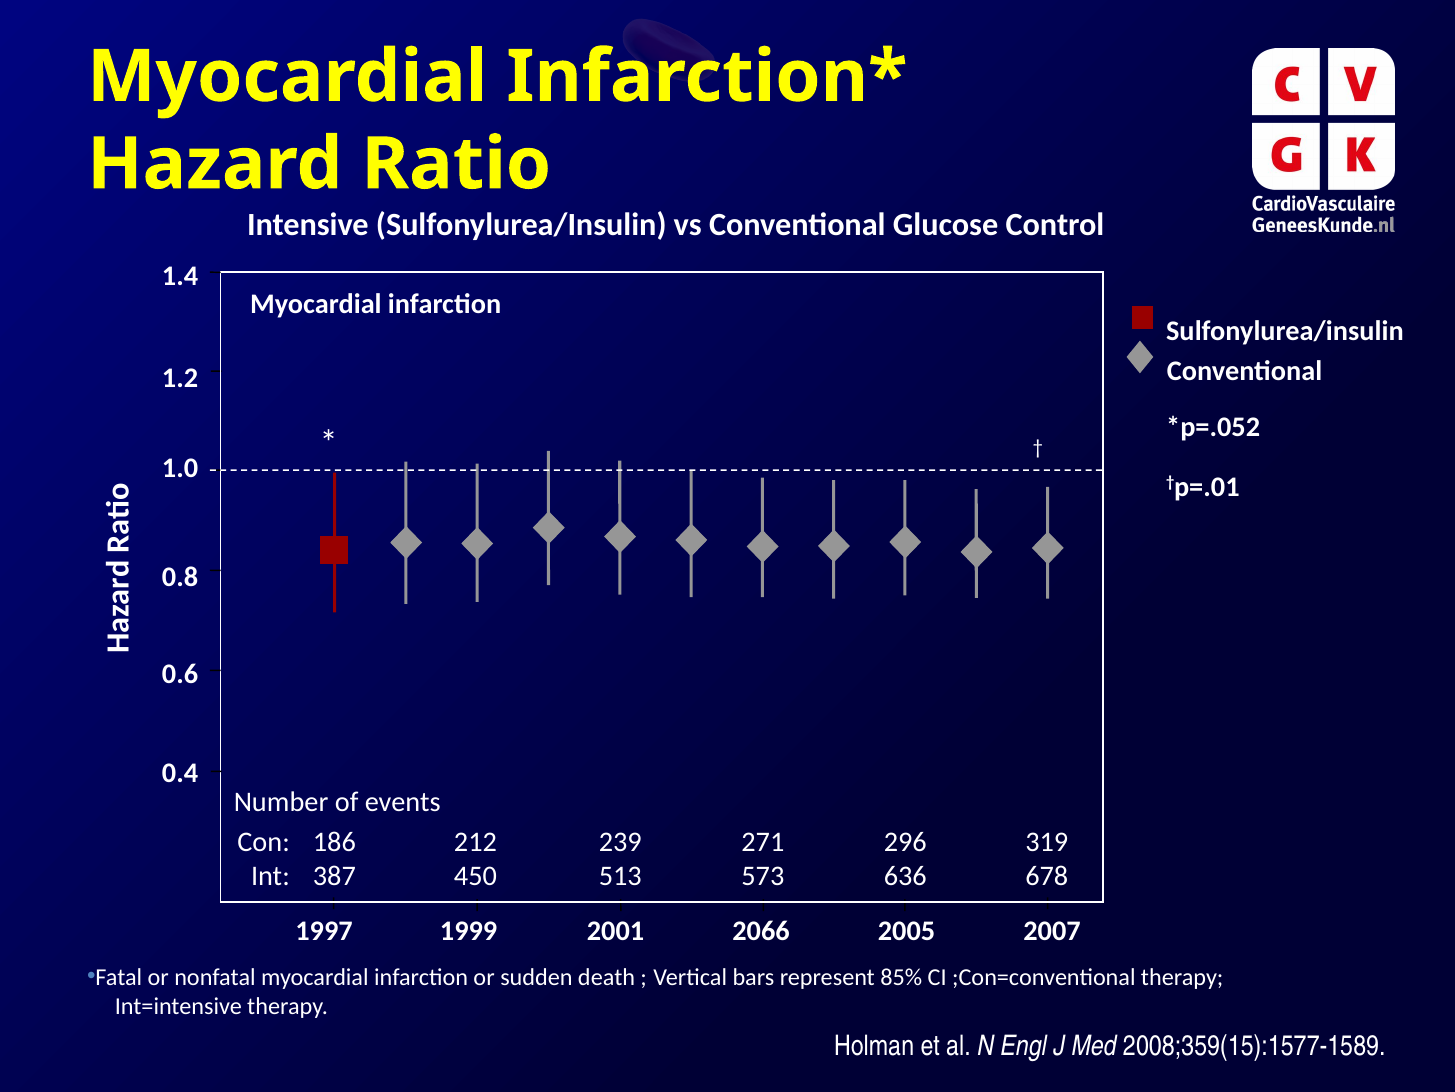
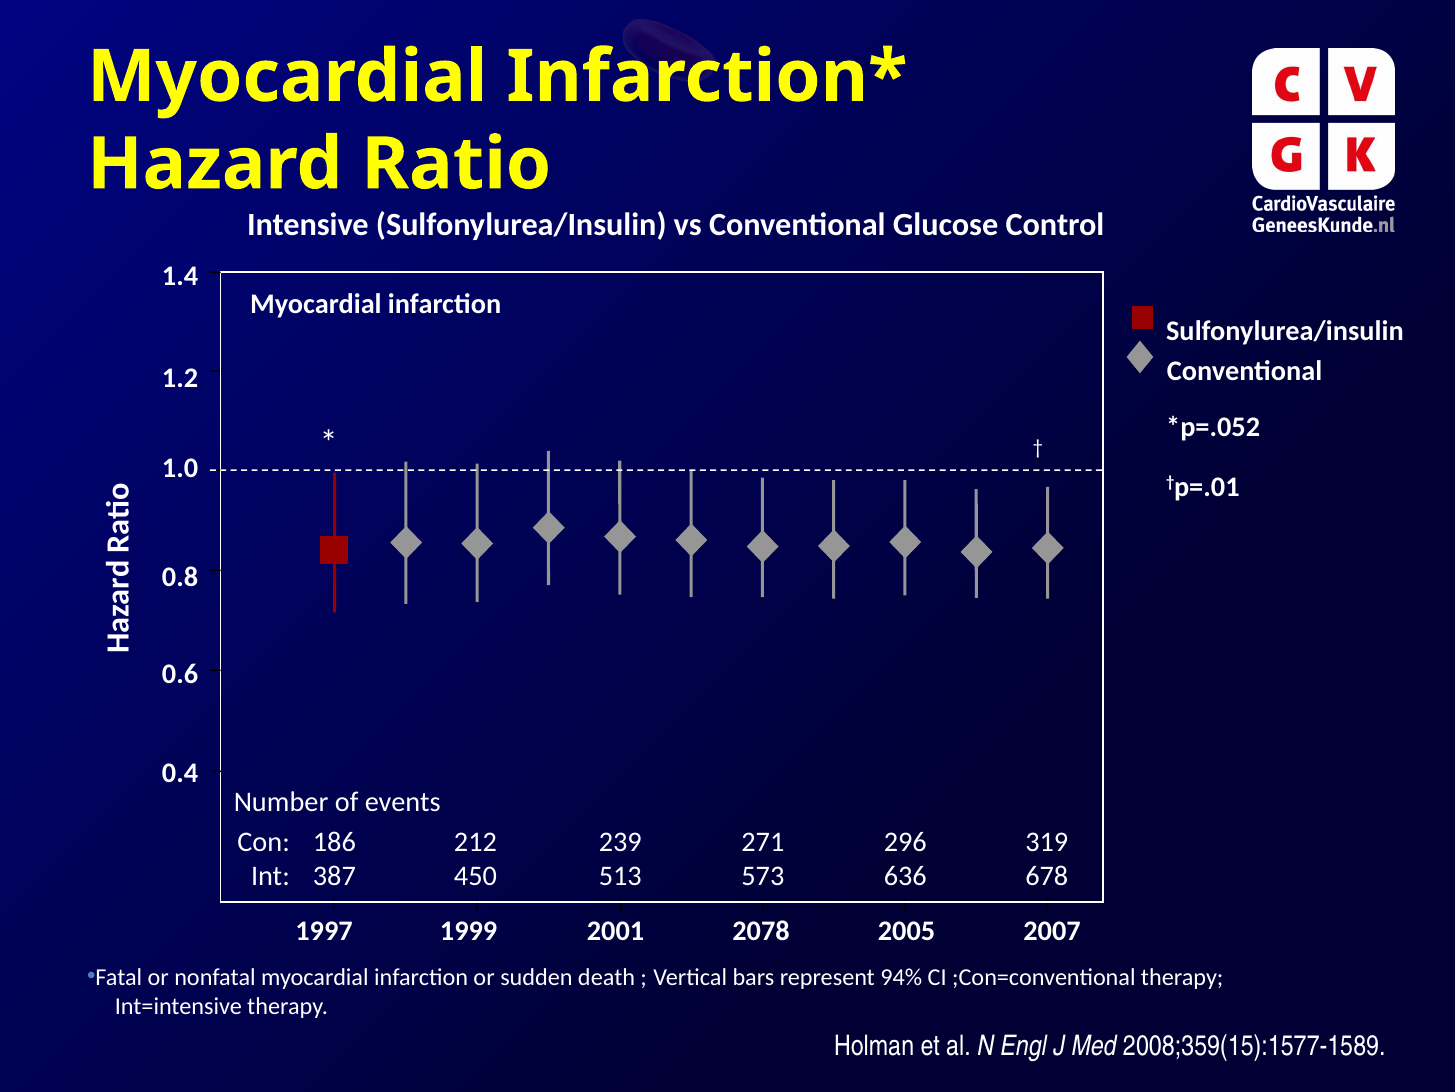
2066: 2066 -> 2078
85%: 85% -> 94%
